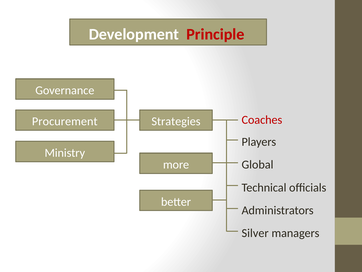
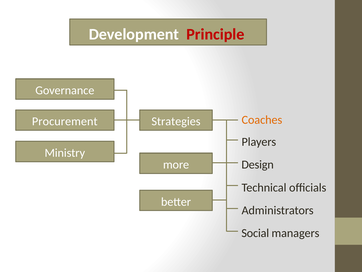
Coaches colour: red -> orange
Global: Global -> Design
Silver: Silver -> Social
